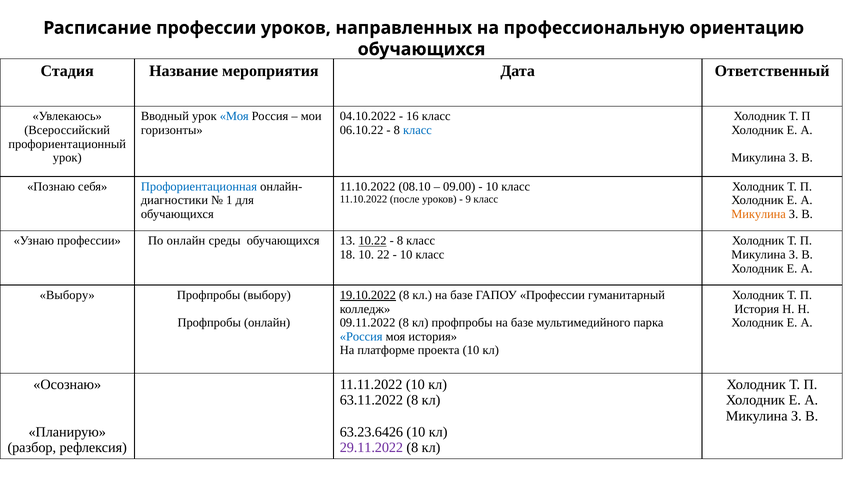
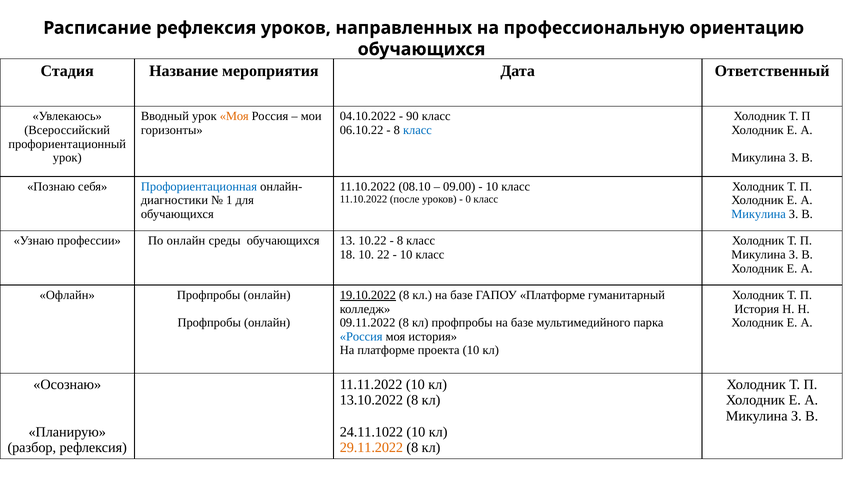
Расписание профессии: профессии -> рефлексия
Моя at (234, 116) colour: blue -> orange
16: 16 -> 90
9: 9 -> 0
Микулина at (759, 214) colour: orange -> blue
10.22 underline: present -> none
Выбору at (67, 295): Выбору -> Офлайн
выбору at (267, 295): выбору -> онлайн
ГАПОУ Профессии: Профессии -> Платформе
63.11.2022: 63.11.2022 -> 13.10.2022
63.23.6426: 63.23.6426 -> 24.11.1022
29.11.2022 colour: purple -> orange
